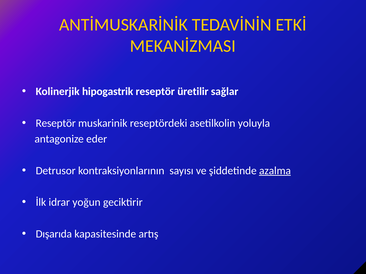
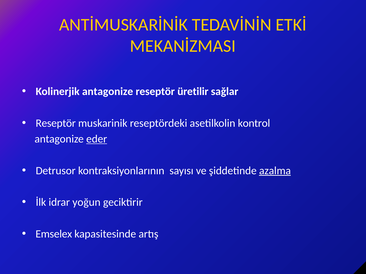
Kolinerjik hipogastrik: hipogastrik -> antagonize
yoluyla: yoluyla -> kontrol
eder underline: none -> present
Dışarıda: Dışarıda -> Emselex
